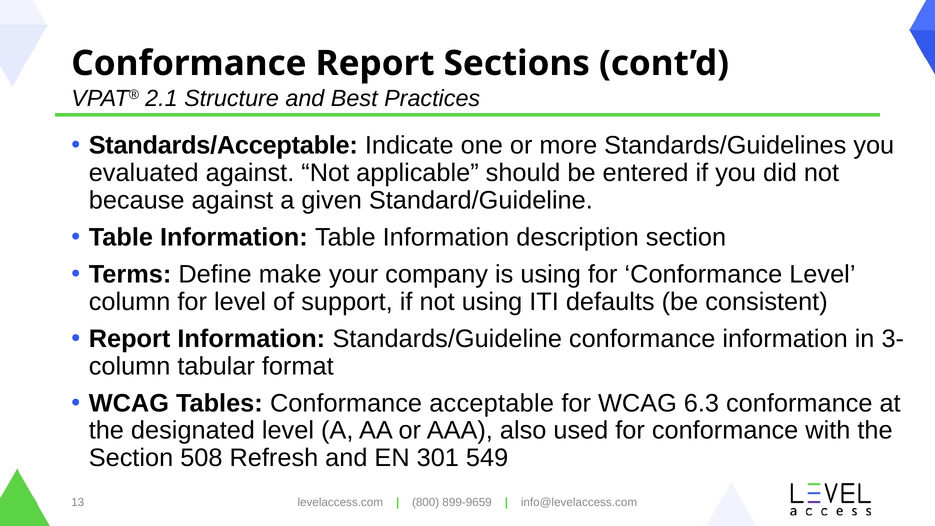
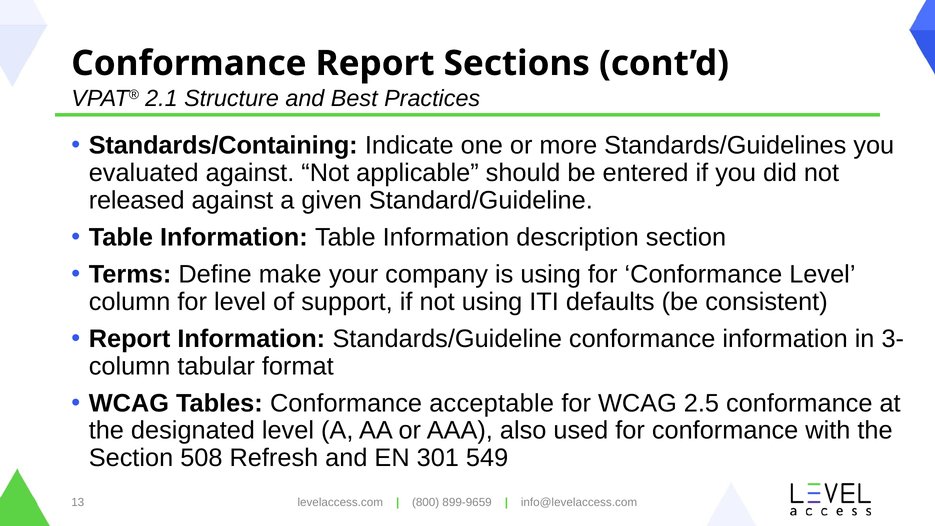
Standards/Acceptable: Standards/Acceptable -> Standards/Containing
because: because -> released
6.3: 6.3 -> 2.5
